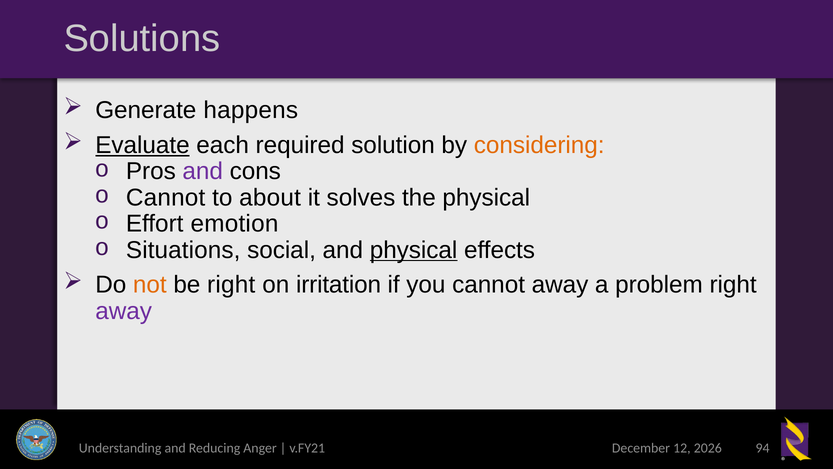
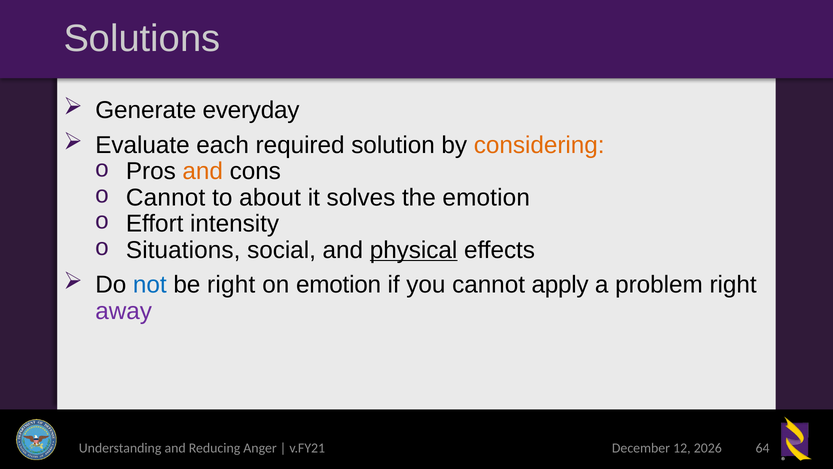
happens: happens -> everyday
Evaluate underline: present -> none
and at (203, 171) colour: purple -> orange
the physical: physical -> emotion
emotion: emotion -> intensity
not colour: orange -> blue
on irritation: irritation -> emotion
cannot away: away -> apply
94: 94 -> 64
